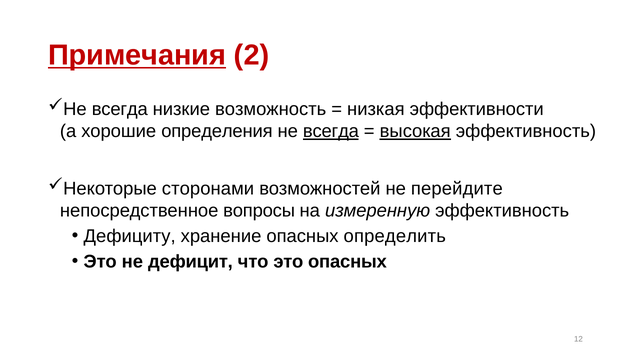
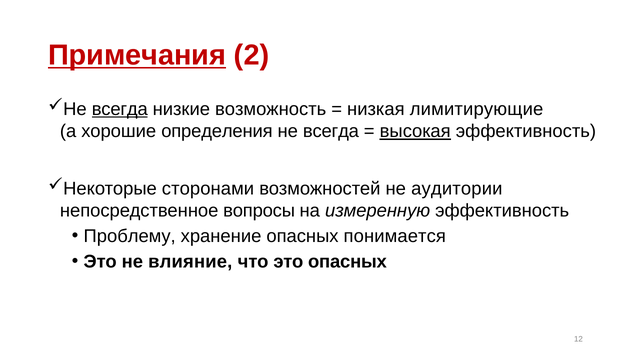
всегда at (120, 109) underline: none -> present
эффективности: эффективности -> лимитирующие
всегда at (331, 131) underline: present -> none
перейдите: перейдите -> аудитории
Дефициту: Дефициту -> Проблему
определить: определить -> понимается
дефицит: дефицит -> влияние
